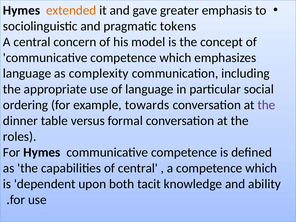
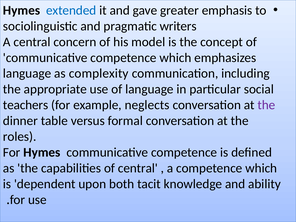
extended colour: orange -> blue
tokens: tokens -> writers
ordering: ordering -> teachers
towards: towards -> neglects
